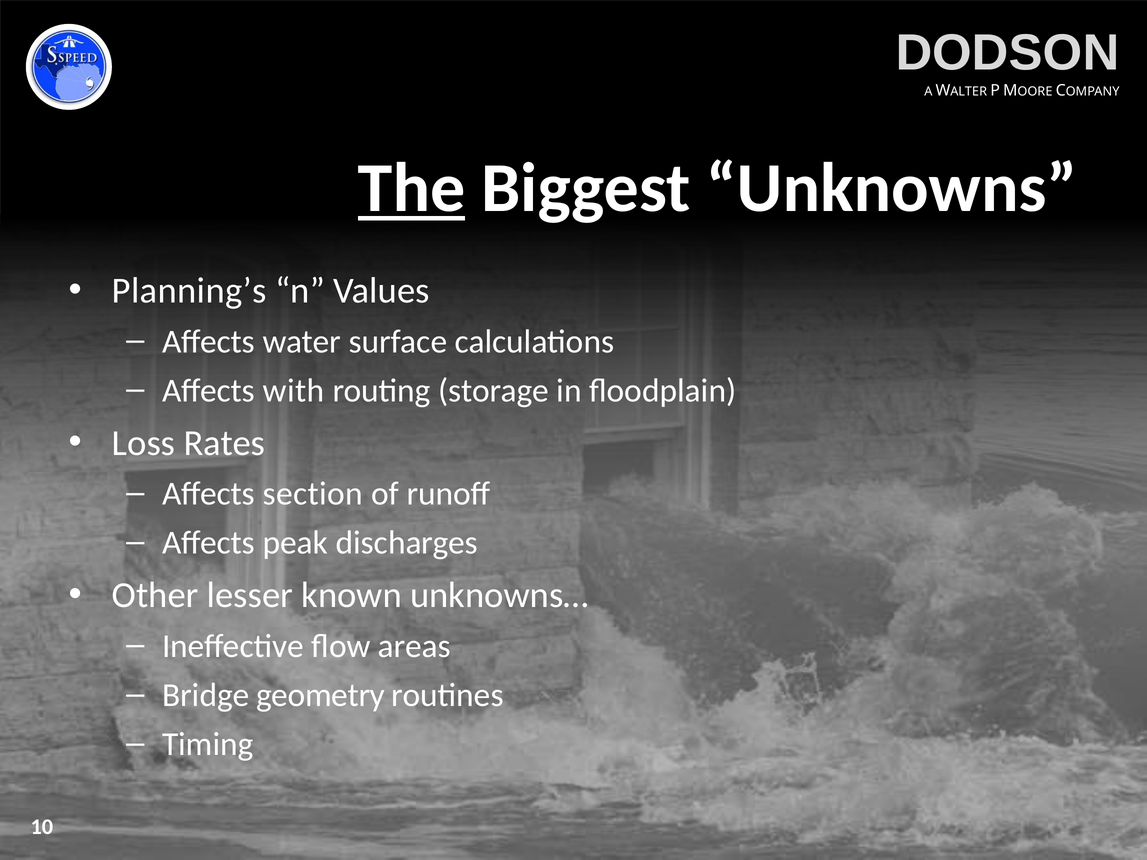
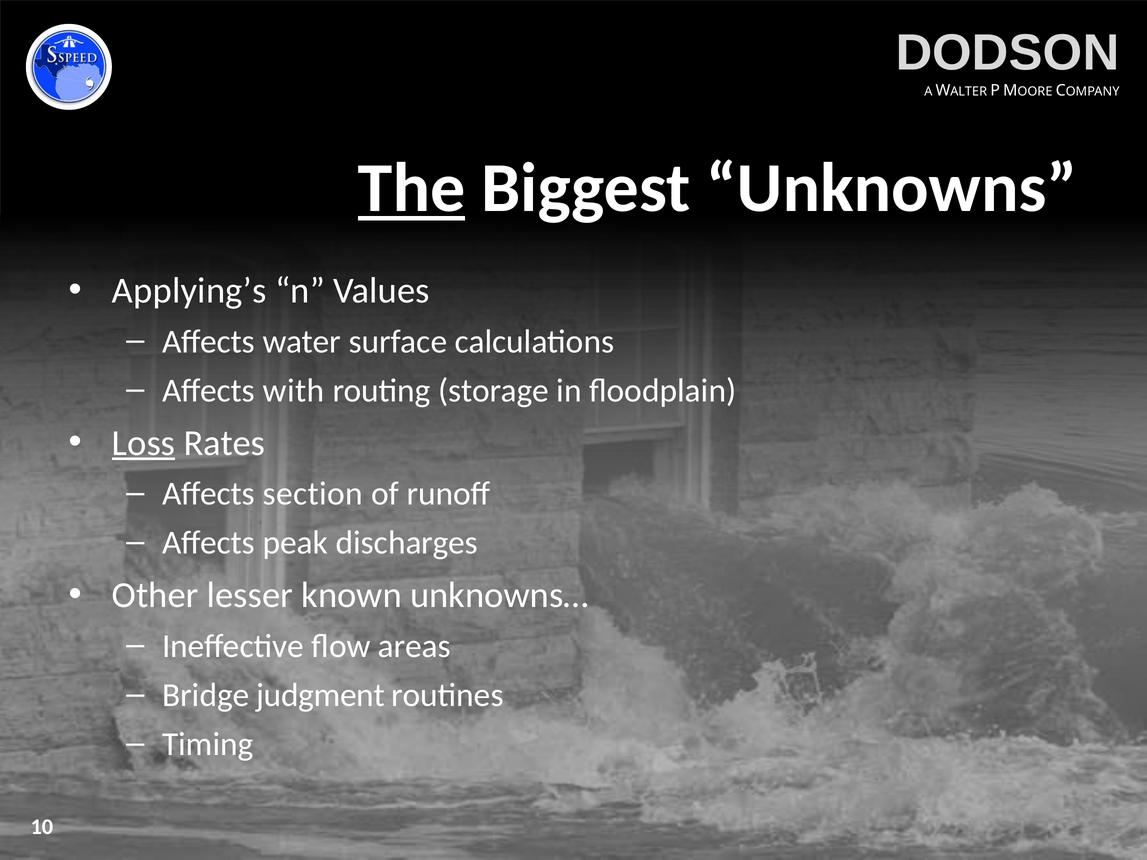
Planning’s: Planning’s -> Applying’s
Loss underline: none -> present
geometry: geometry -> judgment
